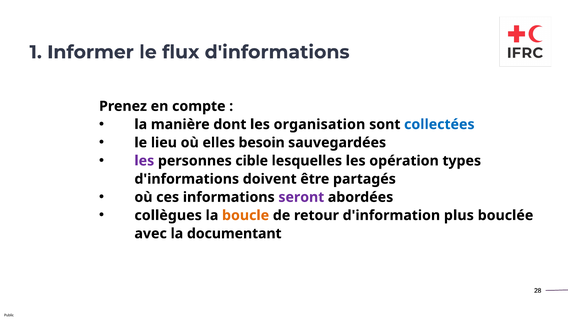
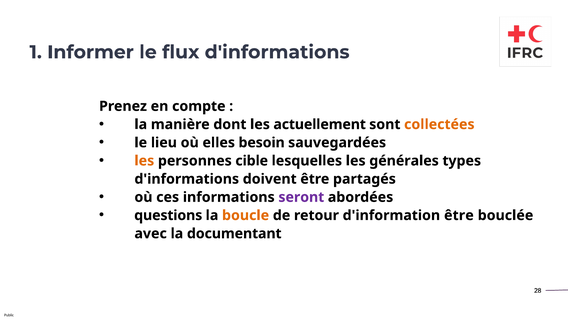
organisation: organisation -> actuellement
collectées colour: blue -> orange
les at (144, 161) colour: purple -> orange
opération: opération -> générales
collègues: collègues -> questions
d'information plus: plus -> être
